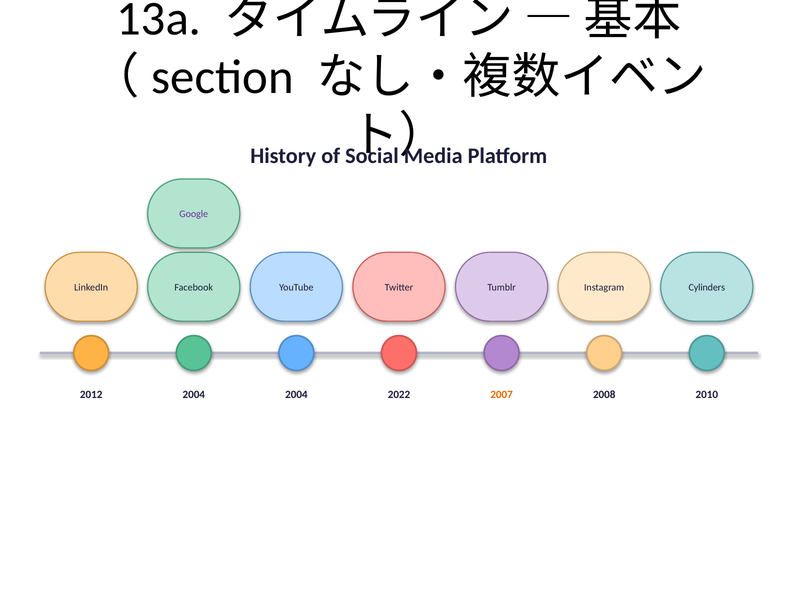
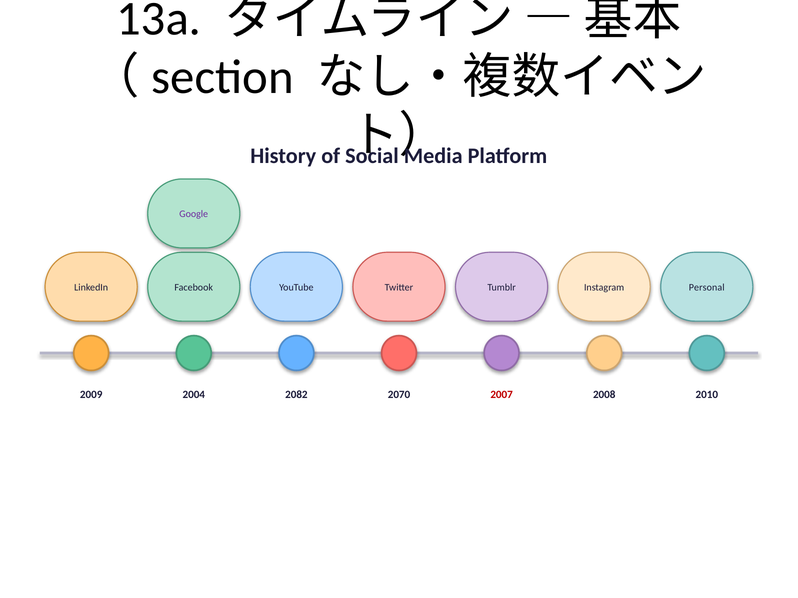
Cylinders: Cylinders -> Personal
2012: 2012 -> 2009
2004 at (296, 395): 2004 -> 2082
2022: 2022 -> 2070
2007 colour: orange -> red
